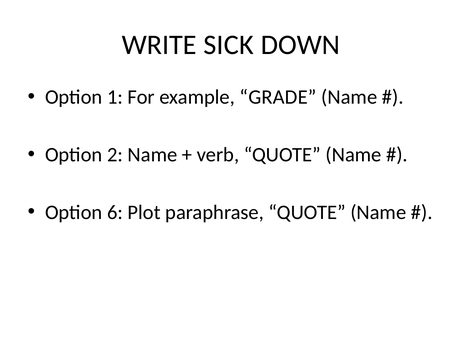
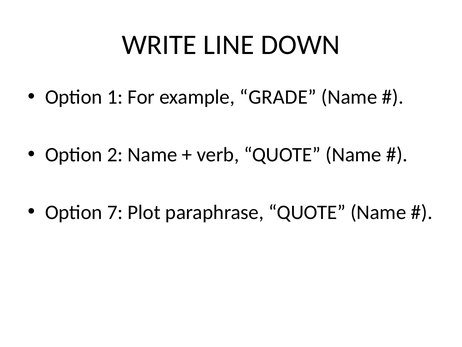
SICK: SICK -> LINE
6: 6 -> 7
